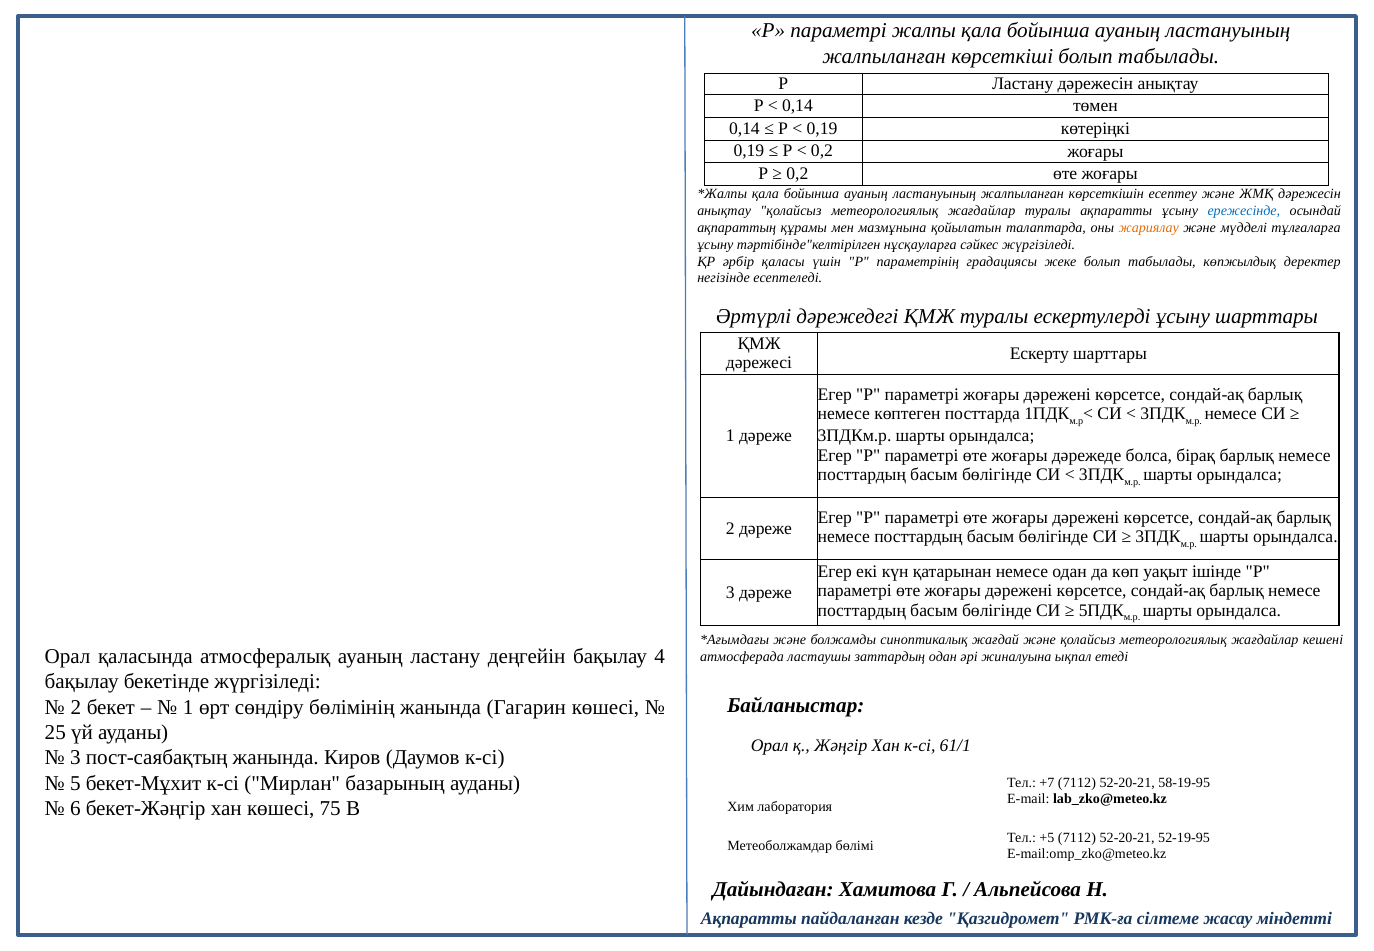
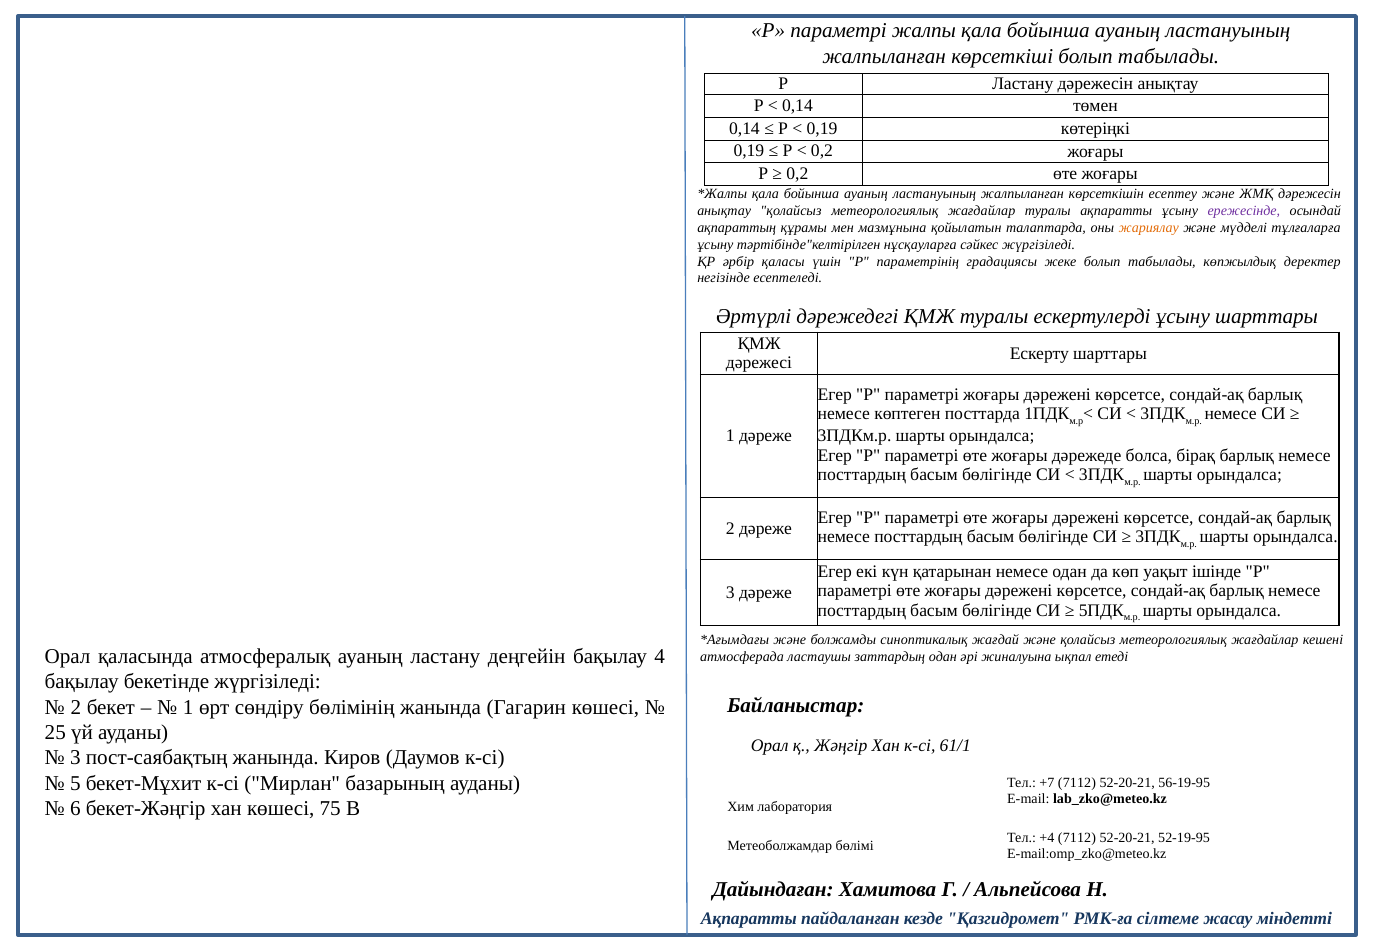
ережесінде colour: blue -> purple
58-19-95: 58-19-95 -> 56-19-95
+5: +5 -> +4
